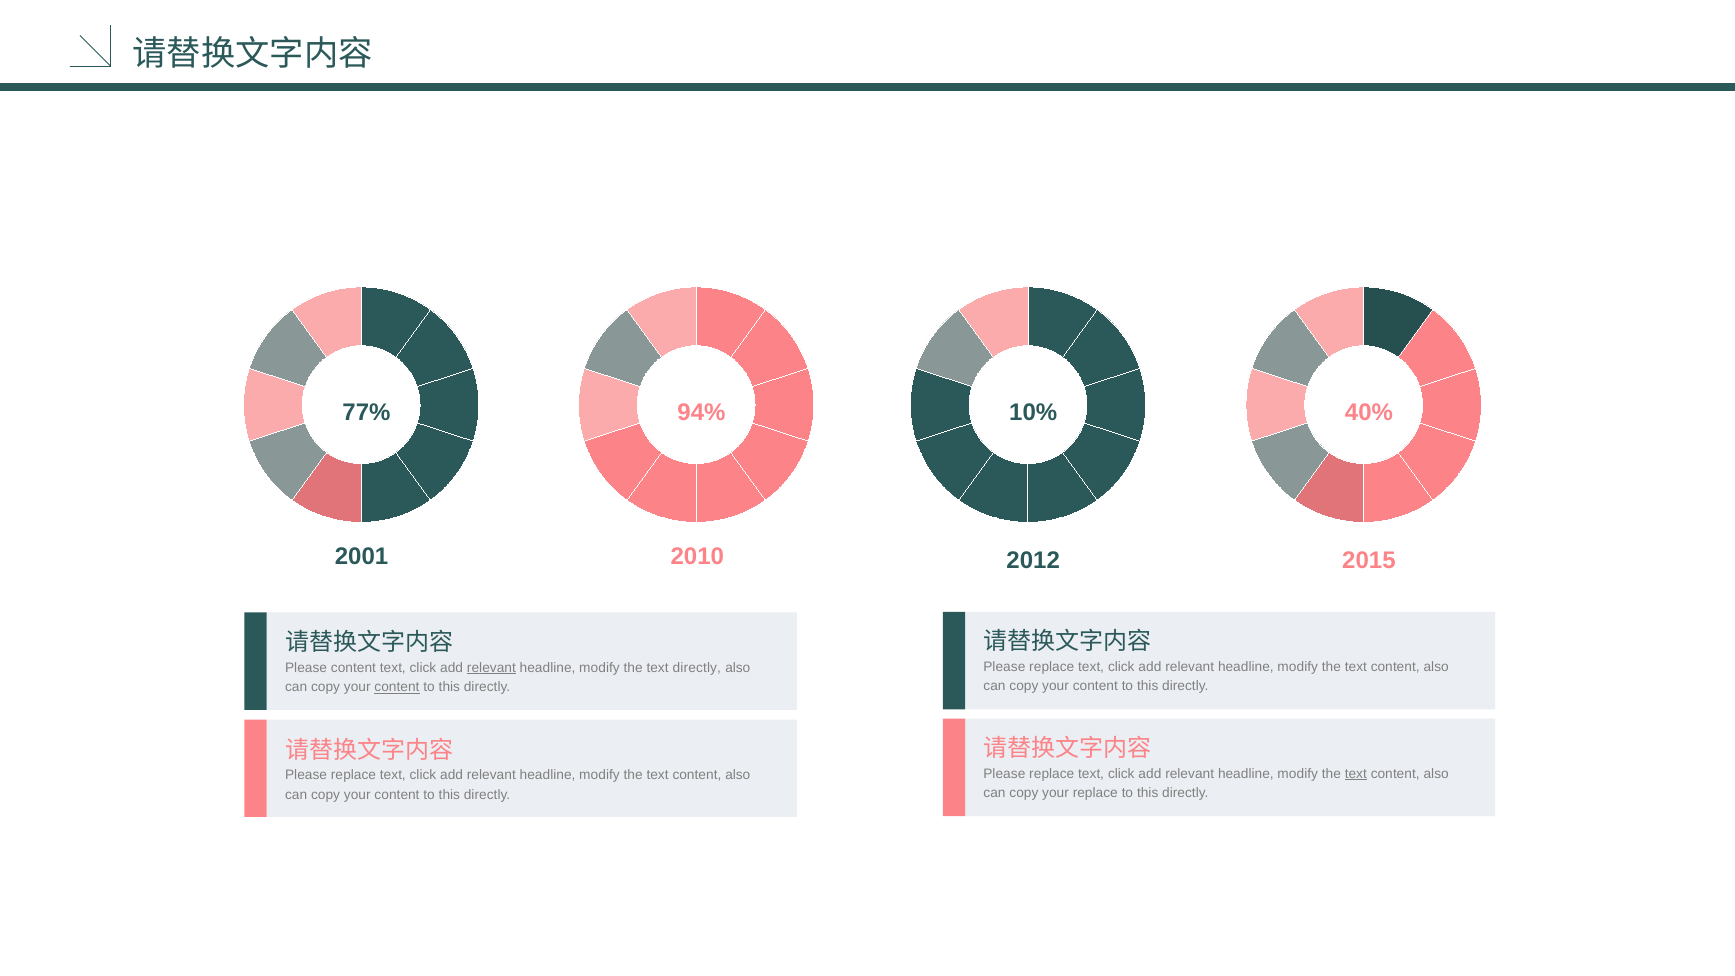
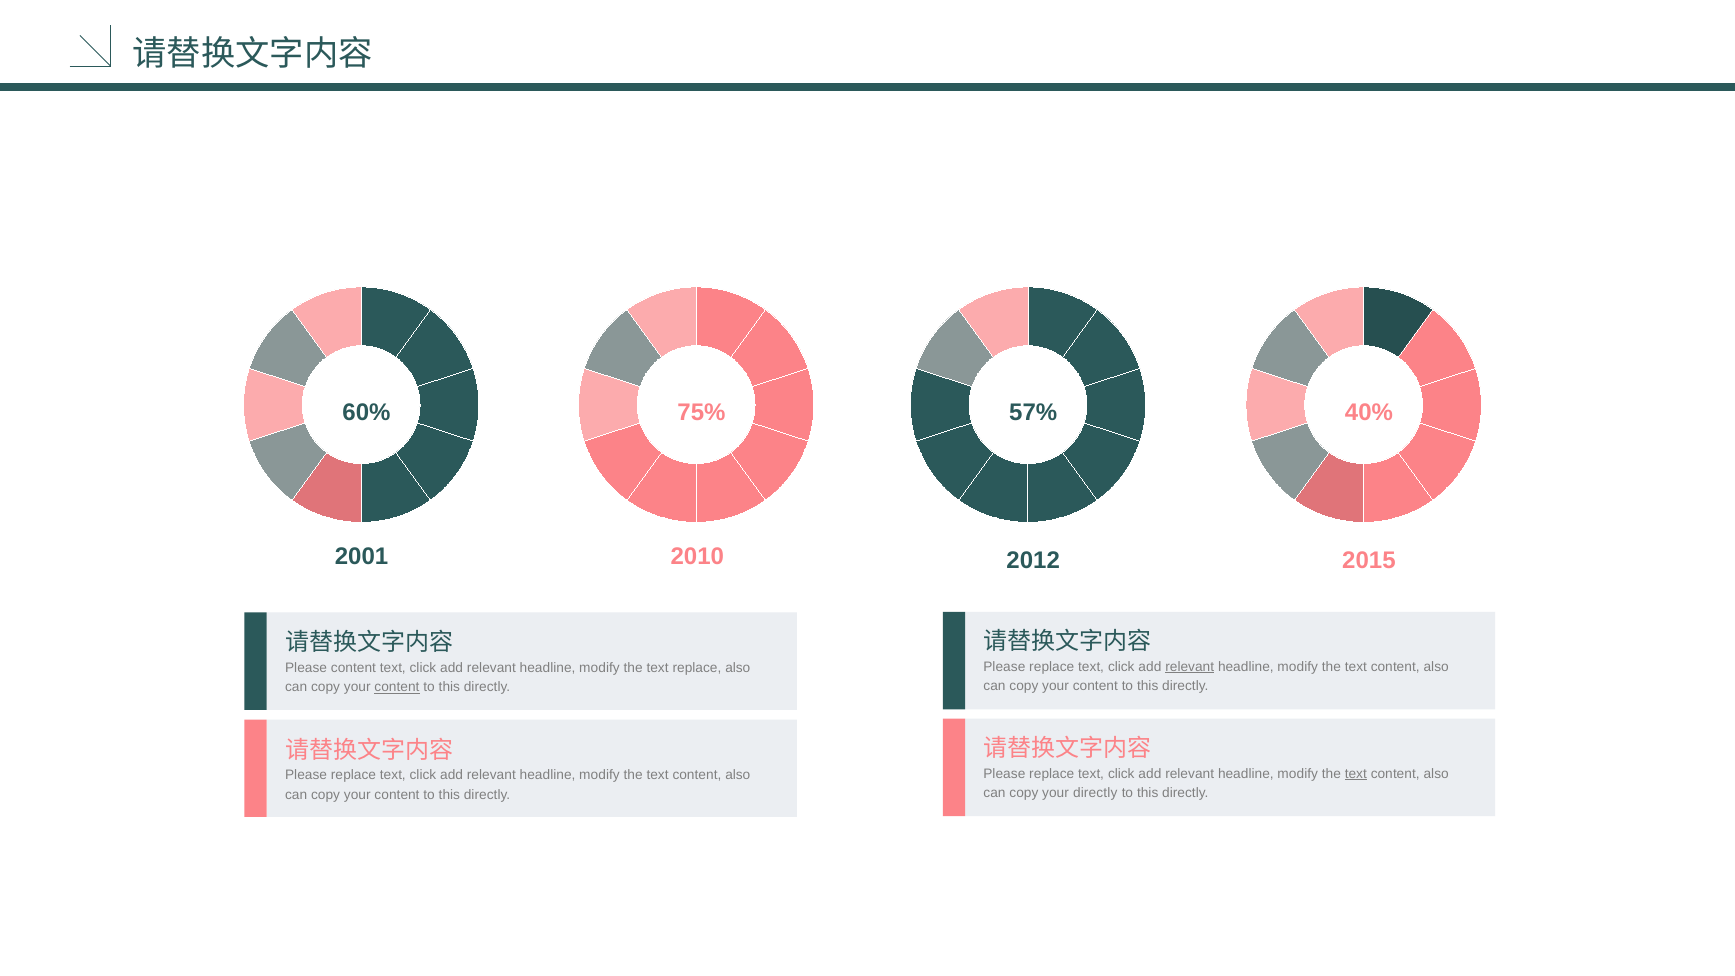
77%: 77% -> 60%
94%: 94% -> 75%
10%: 10% -> 57%
relevant at (1190, 667) underline: none -> present
relevant at (491, 667) underline: present -> none
text directly: directly -> replace
your replace: replace -> directly
